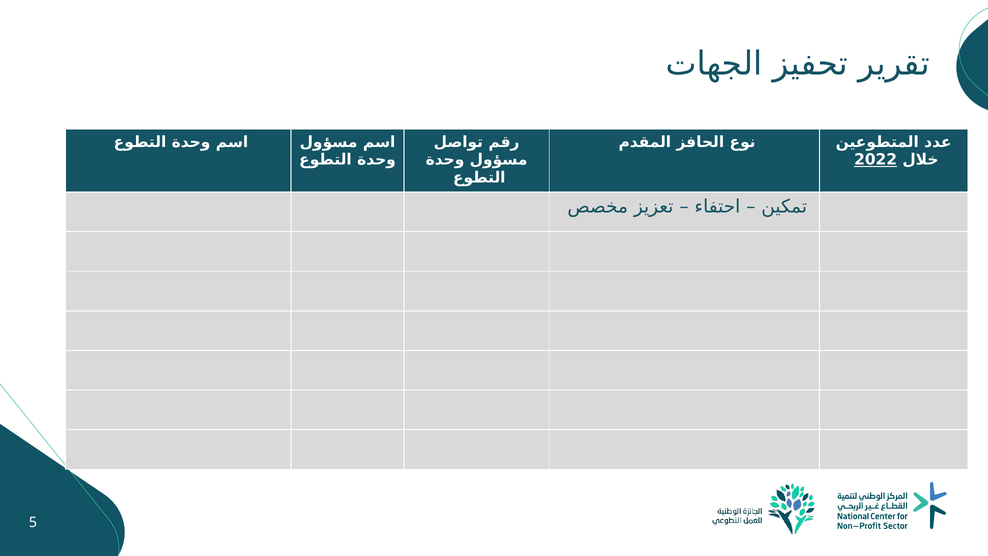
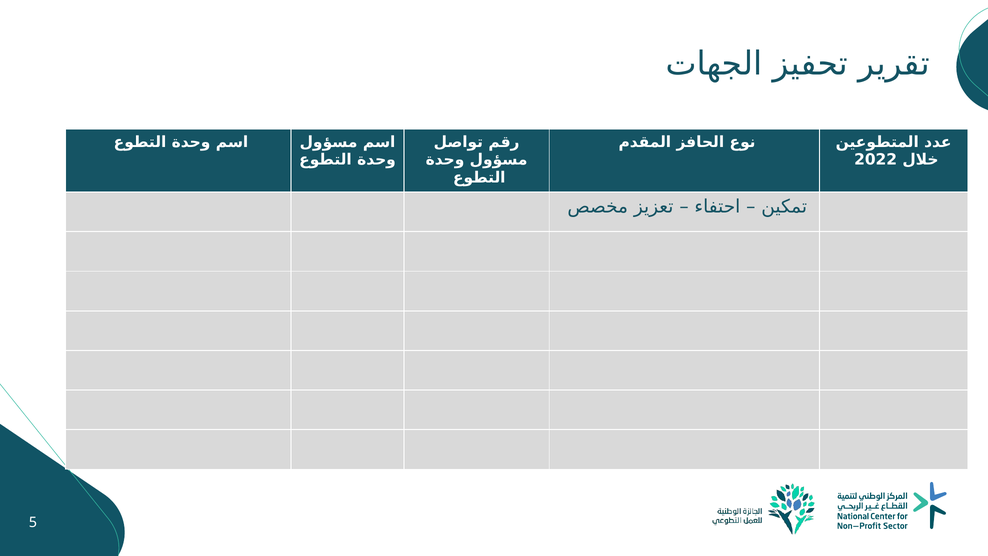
2022 underline: present -> none
